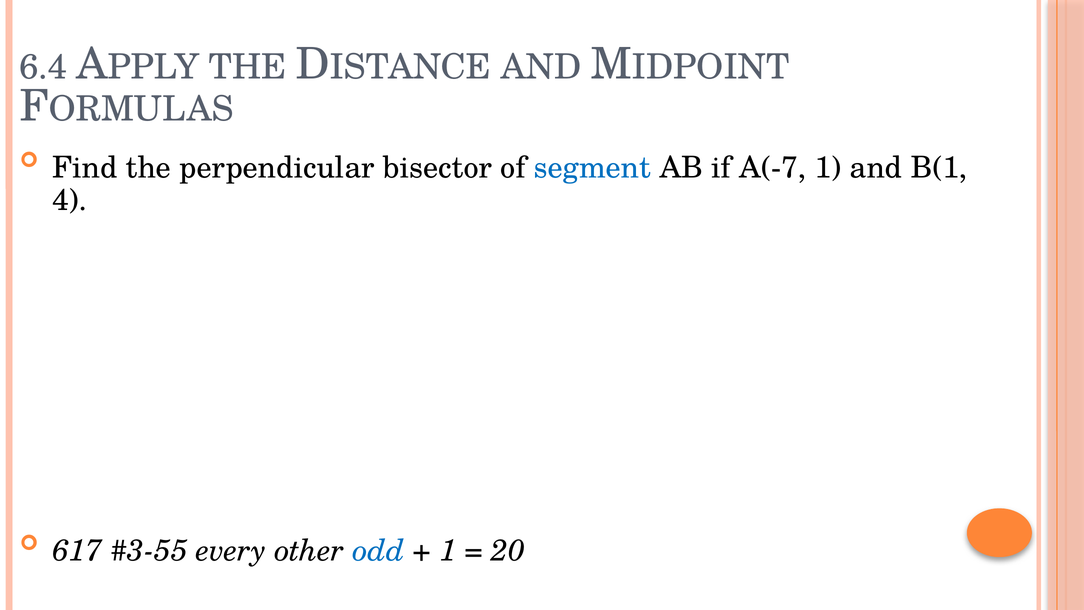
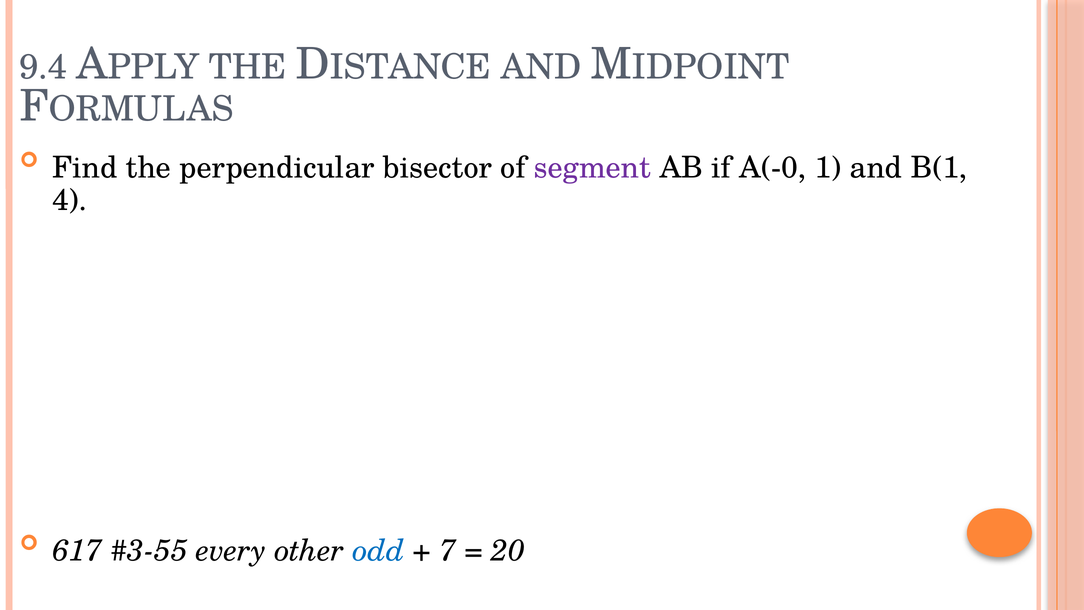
6.4: 6.4 -> 9.4
segment colour: blue -> purple
A(-7: A(-7 -> A(-0
1 at (448, 551): 1 -> 7
